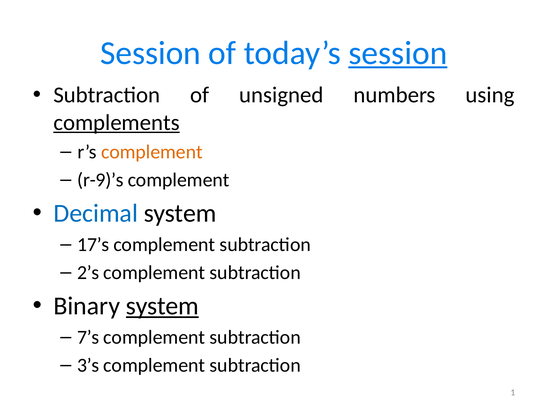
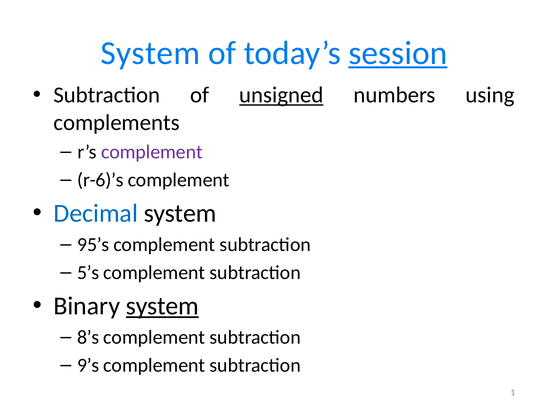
Session at (151, 53): Session -> System
unsigned underline: none -> present
complements underline: present -> none
complement at (152, 152) colour: orange -> purple
r-9)’s: r-9)’s -> r-6)’s
17’s: 17’s -> 95’s
2’s: 2’s -> 5’s
7’s: 7’s -> 8’s
3’s: 3’s -> 9’s
